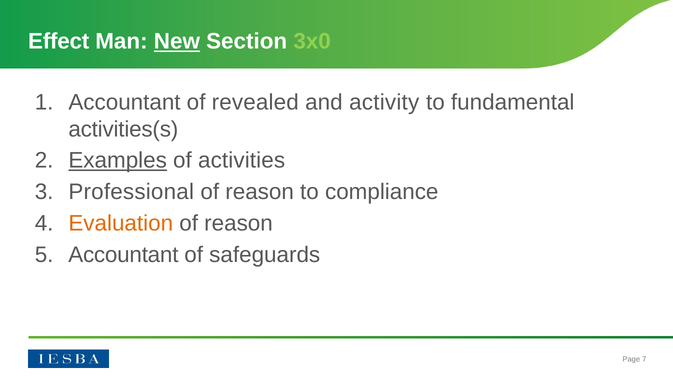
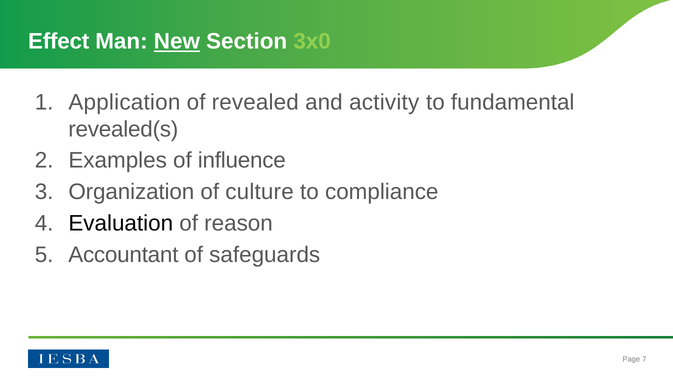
Accountant at (124, 103): Accountant -> Application
activities(s: activities(s -> revealed(s
Examples underline: present -> none
activities: activities -> influence
Professional: Professional -> Organization
reason at (260, 192): reason -> culture
Evaluation colour: orange -> black
